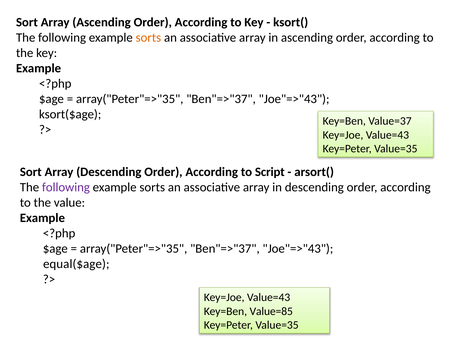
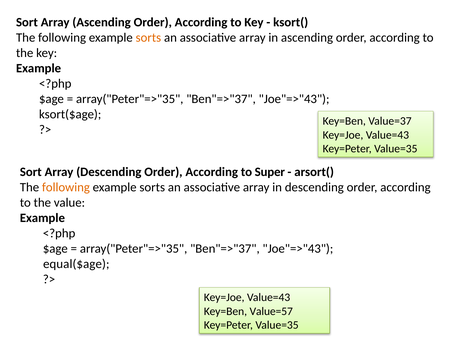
Script: Script -> Super
following at (66, 187) colour: purple -> orange
Value=85: Value=85 -> Value=57
